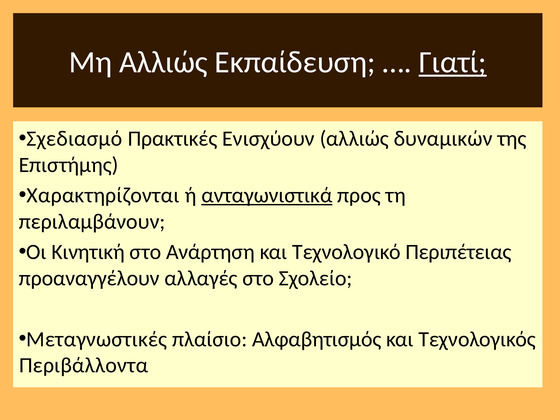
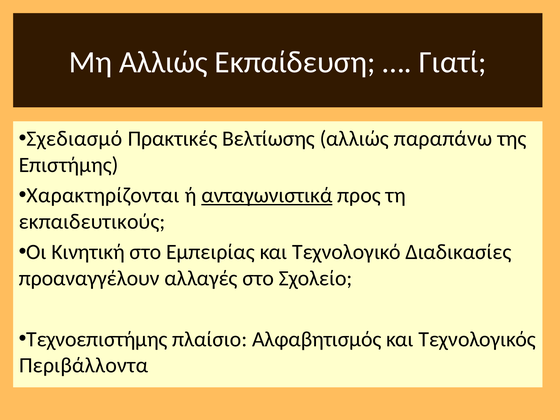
Γιατί underline: present -> none
Ενισχύουν: Ενισχύουν -> Βελτίωσης
δυναμικών: δυναμικών -> παραπάνω
περιλαμβάνουν: περιλαμβάνουν -> εκπαιδευτικούς
Ανάρτηση: Ανάρτηση -> Εμπειρίας
Περιπέτειας: Περιπέτειας -> Διαδικασίες
Μεταγνωστικές: Μεταγνωστικές -> Τεχνοεπιστήμης
